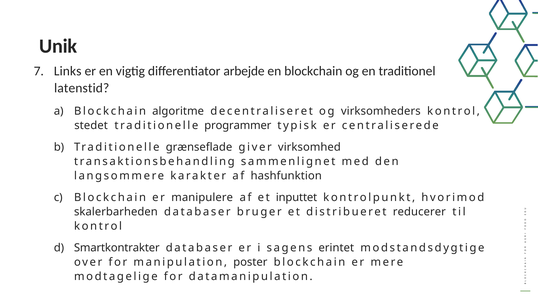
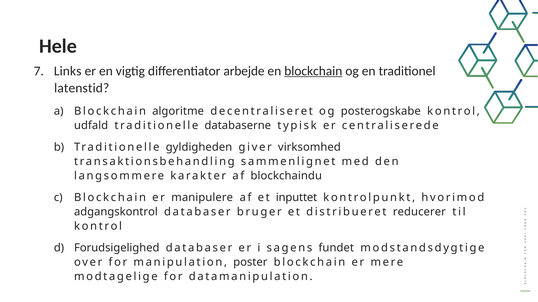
Unik: Unik -> Hele
blockchain at (313, 71) underline: none -> present
virksomheders: virksomheders -> posterogskabe
stedet: stedet -> udfald
programmer: programmer -> databaserne
grænseflade: grænseflade -> gyldigheden
hashfunktion: hashfunktion -> blockchaindu
skalerbarheden: skalerbarheden -> adgangskontrol
Smartkontrakter: Smartkontrakter -> Forudsigelighed
erintet: erintet -> fundet
